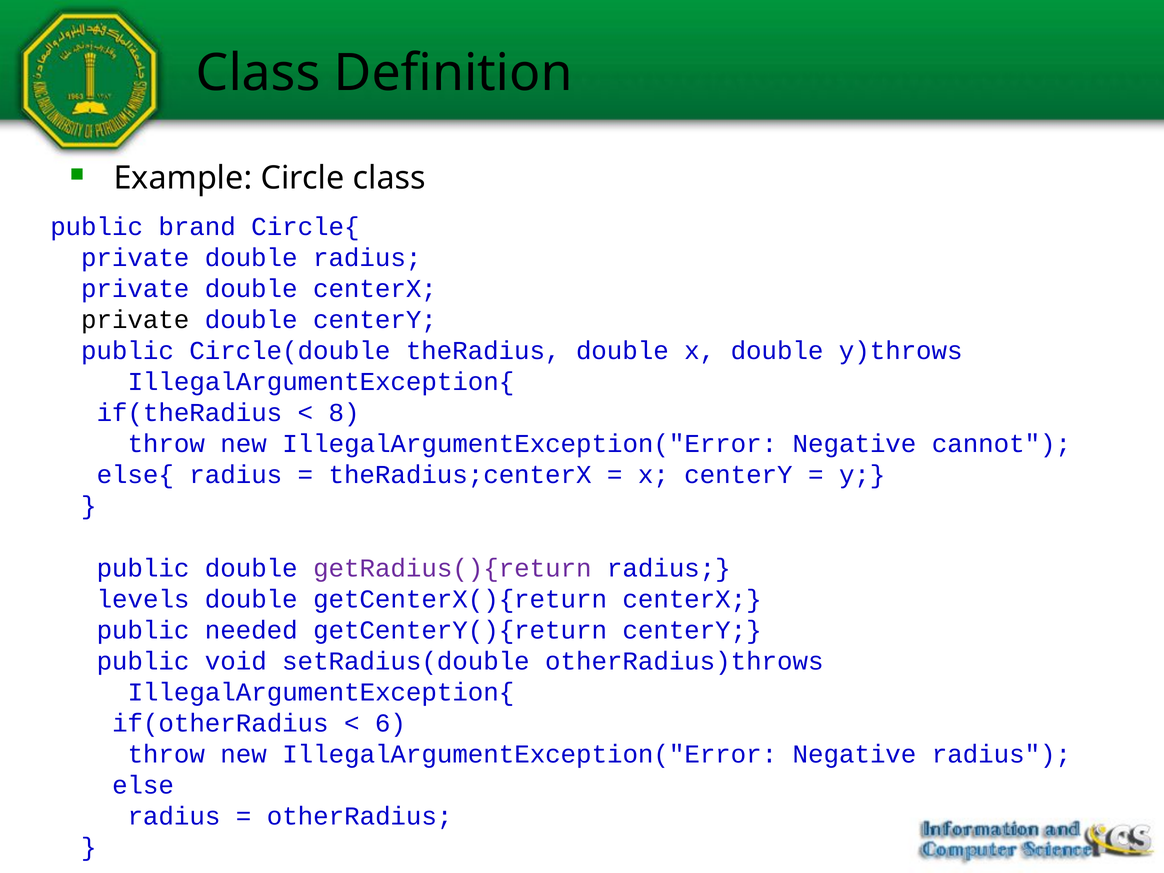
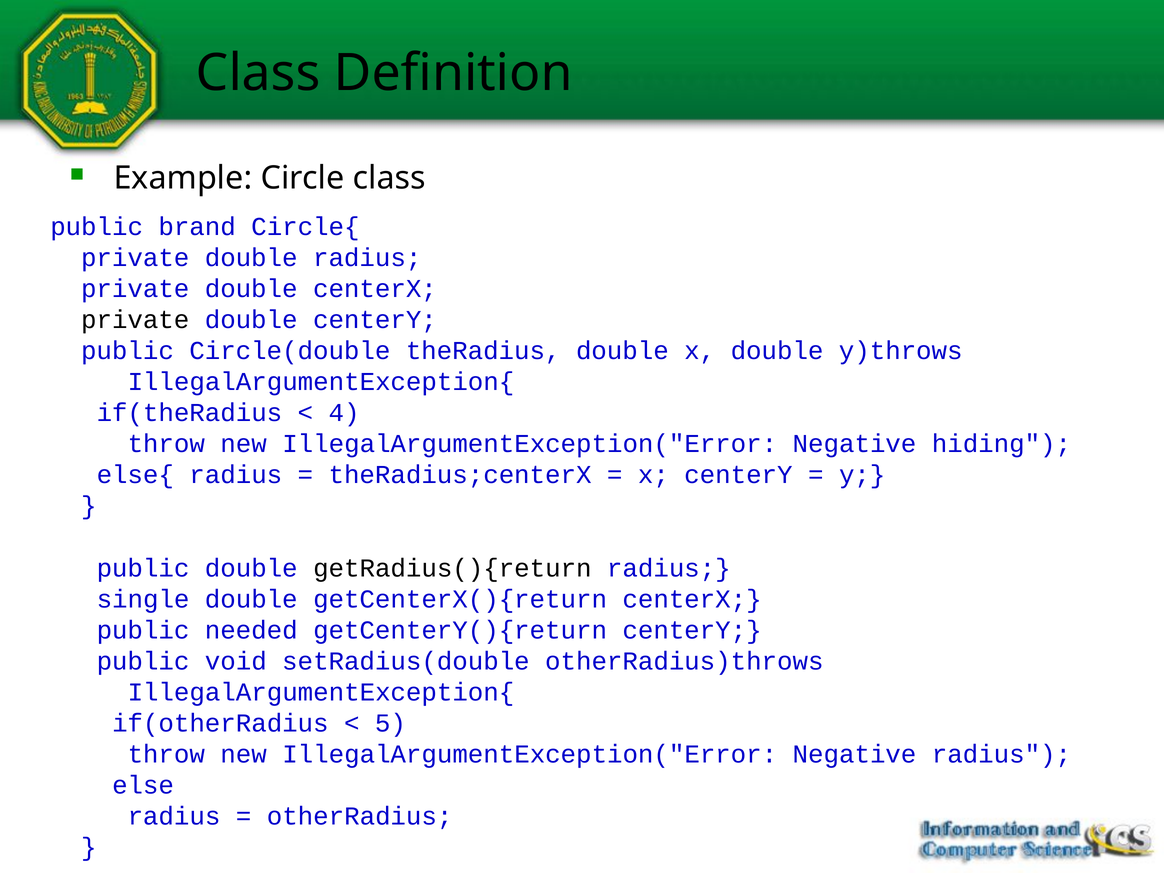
8: 8 -> 4
cannot: cannot -> hiding
getRadius(){return colour: purple -> black
levels: levels -> single
6: 6 -> 5
